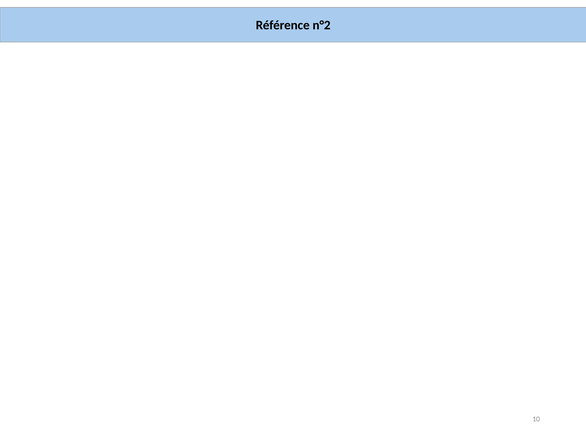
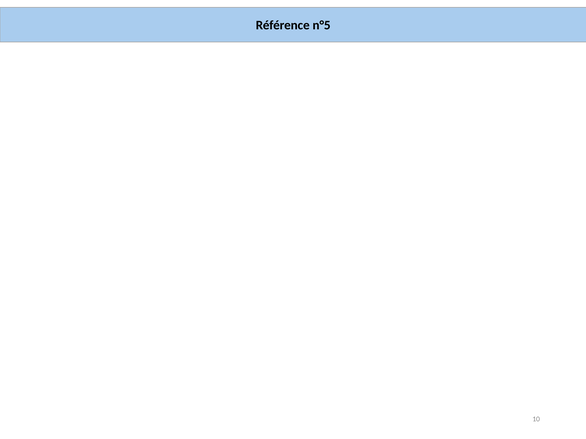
n°2: n°2 -> n°5
